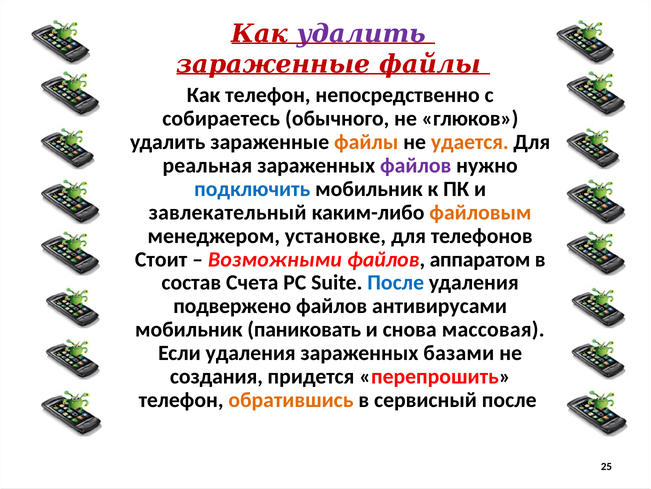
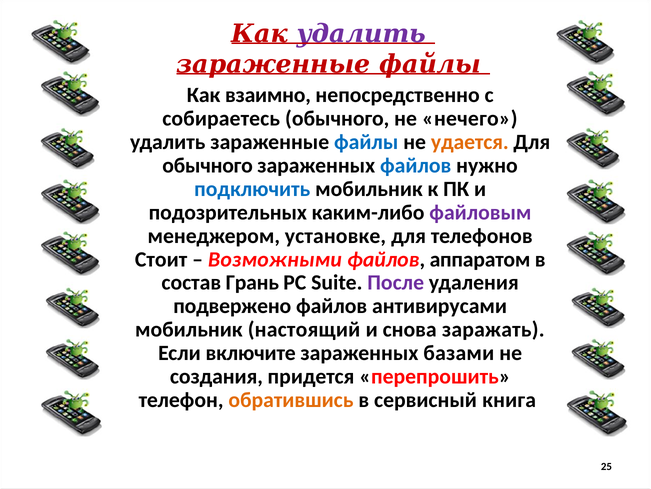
Как телефон: телефон -> взаимно
глюков: глюков -> нечего
файлы at (366, 142) colour: orange -> blue
реальная at (207, 165): реальная -> обычного
файлов at (416, 165) colour: purple -> blue
завлекательный: завлекательный -> подозрительных
файловым colour: orange -> purple
Счета: Счета -> Грань
После at (396, 282) colour: blue -> purple
паниковать: паниковать -> настоящий
массовая: массовая -> заражать
Если удаления: удаления -> включите
сервисный после: после -> книга
